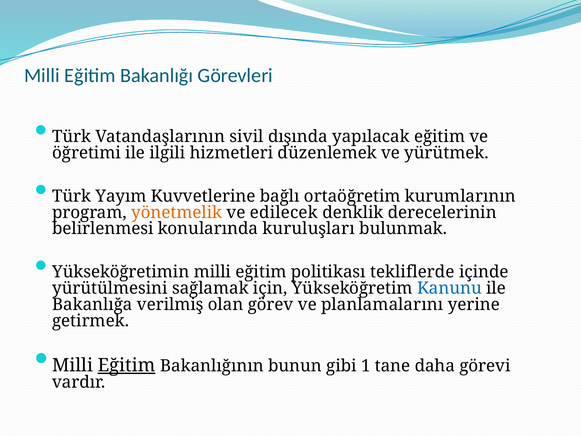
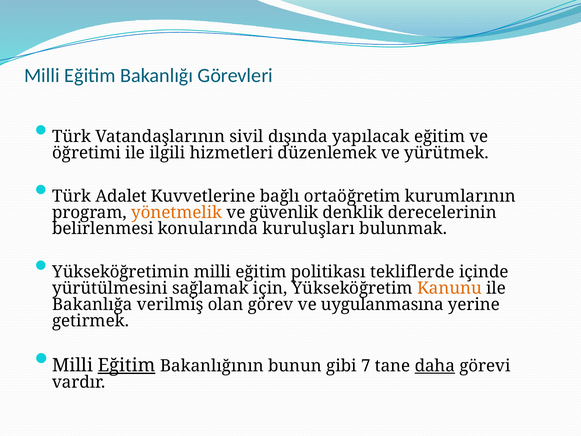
Yayım: Yayım -> Adalet
edilecek: edilecek -> güvenlik
Kanunu colour: blue -> orange
planlamalarını: planlamalarını -> uygulanmasına
1: 1 -> 7
daha underline: none -> present
